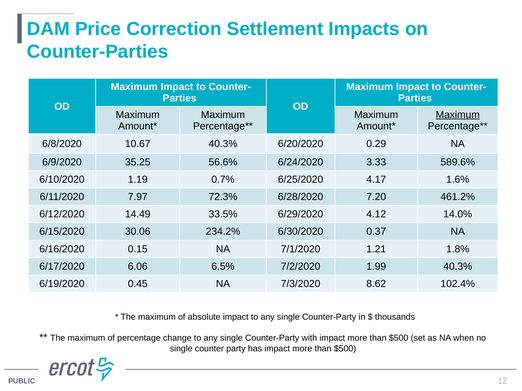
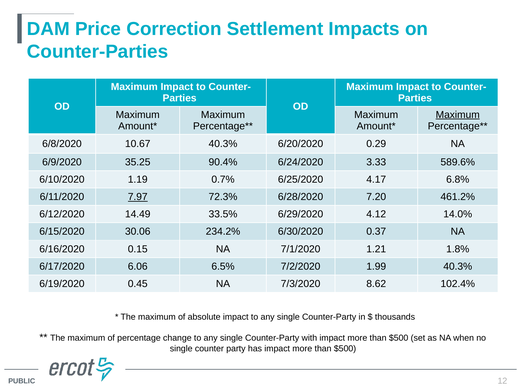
56.6%: 56.6% -> 90.4%
1.6%: 1.6% -> 6.8%
7.97 underline: none -> present
